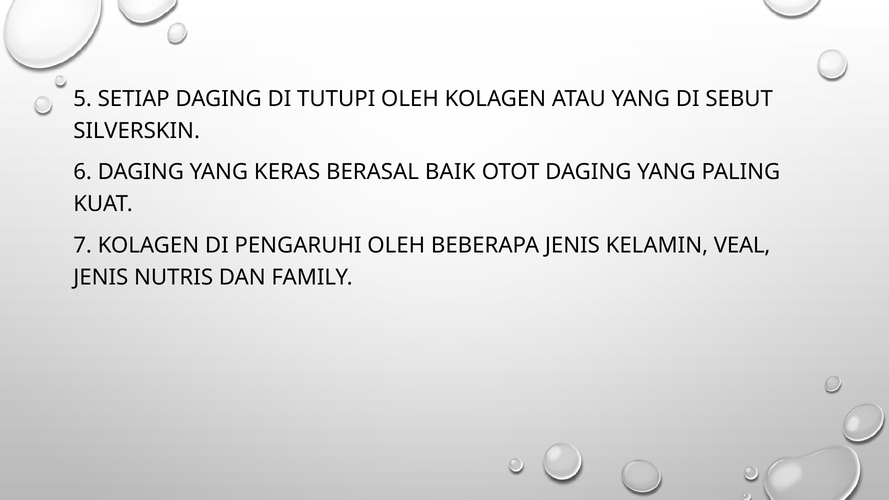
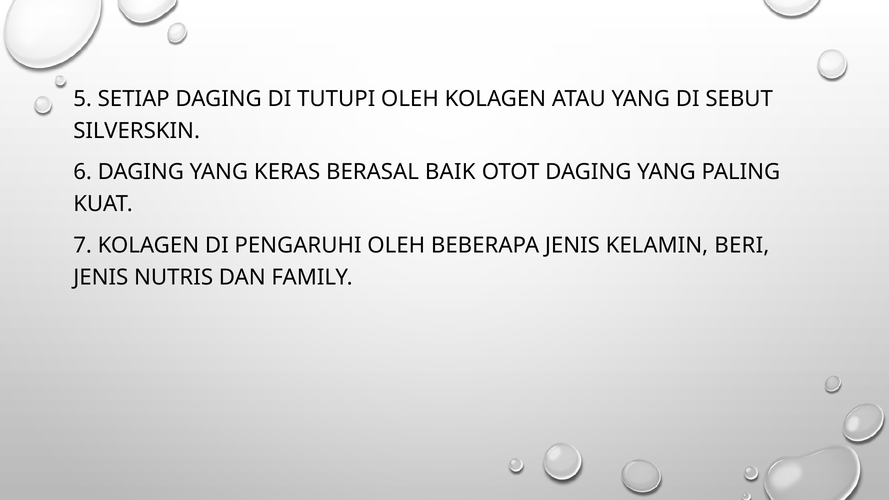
VEAL: VEAL -> BERI
